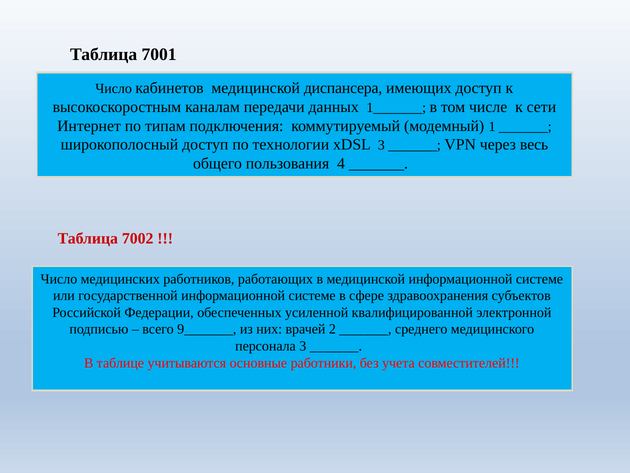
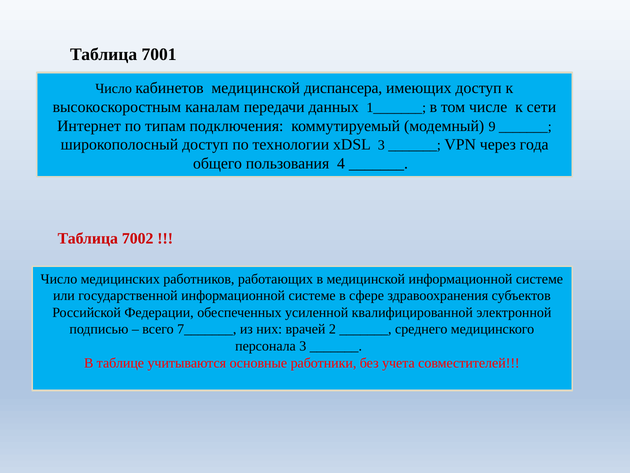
1: 1 -> 9
весь: весь -> года
9_______: 9_______ -> 7_______
